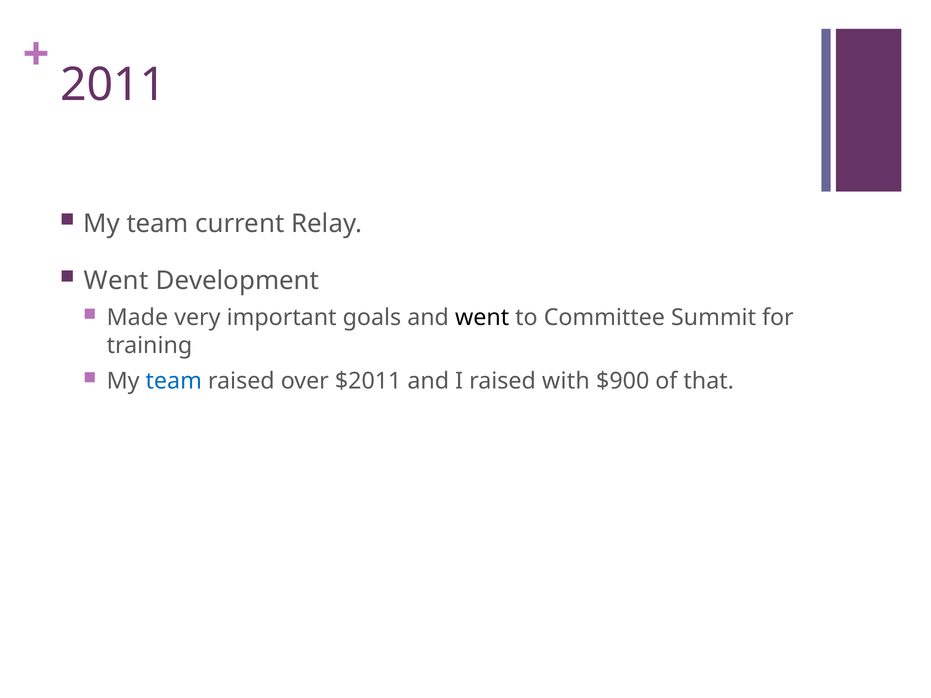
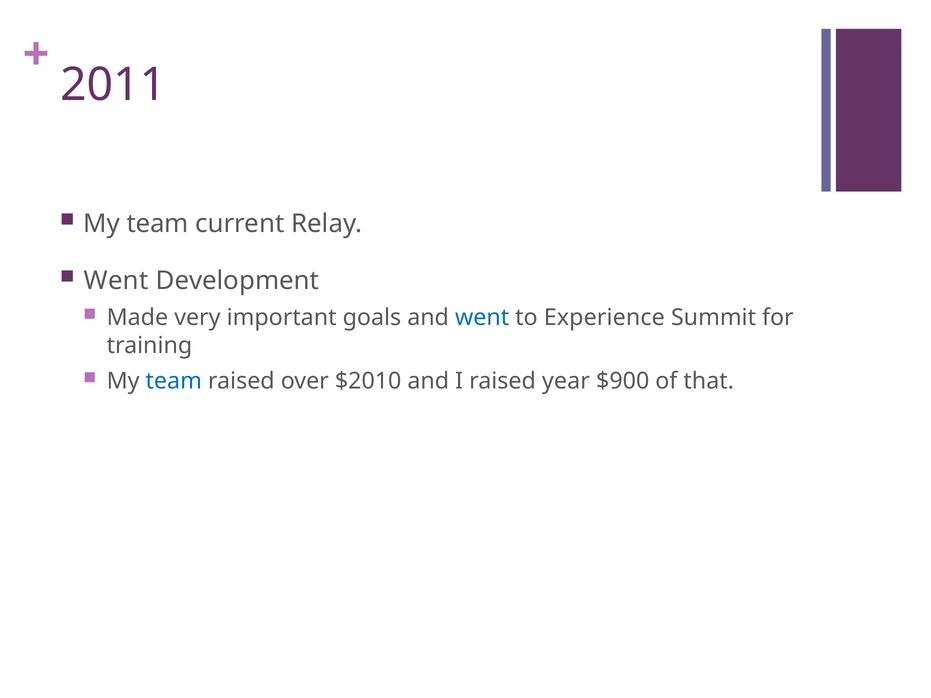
went at (482, 318) colour: black -> blue
Committee: Committee -> Experience
$2011: $2011 -> $2010
with: with -> year
